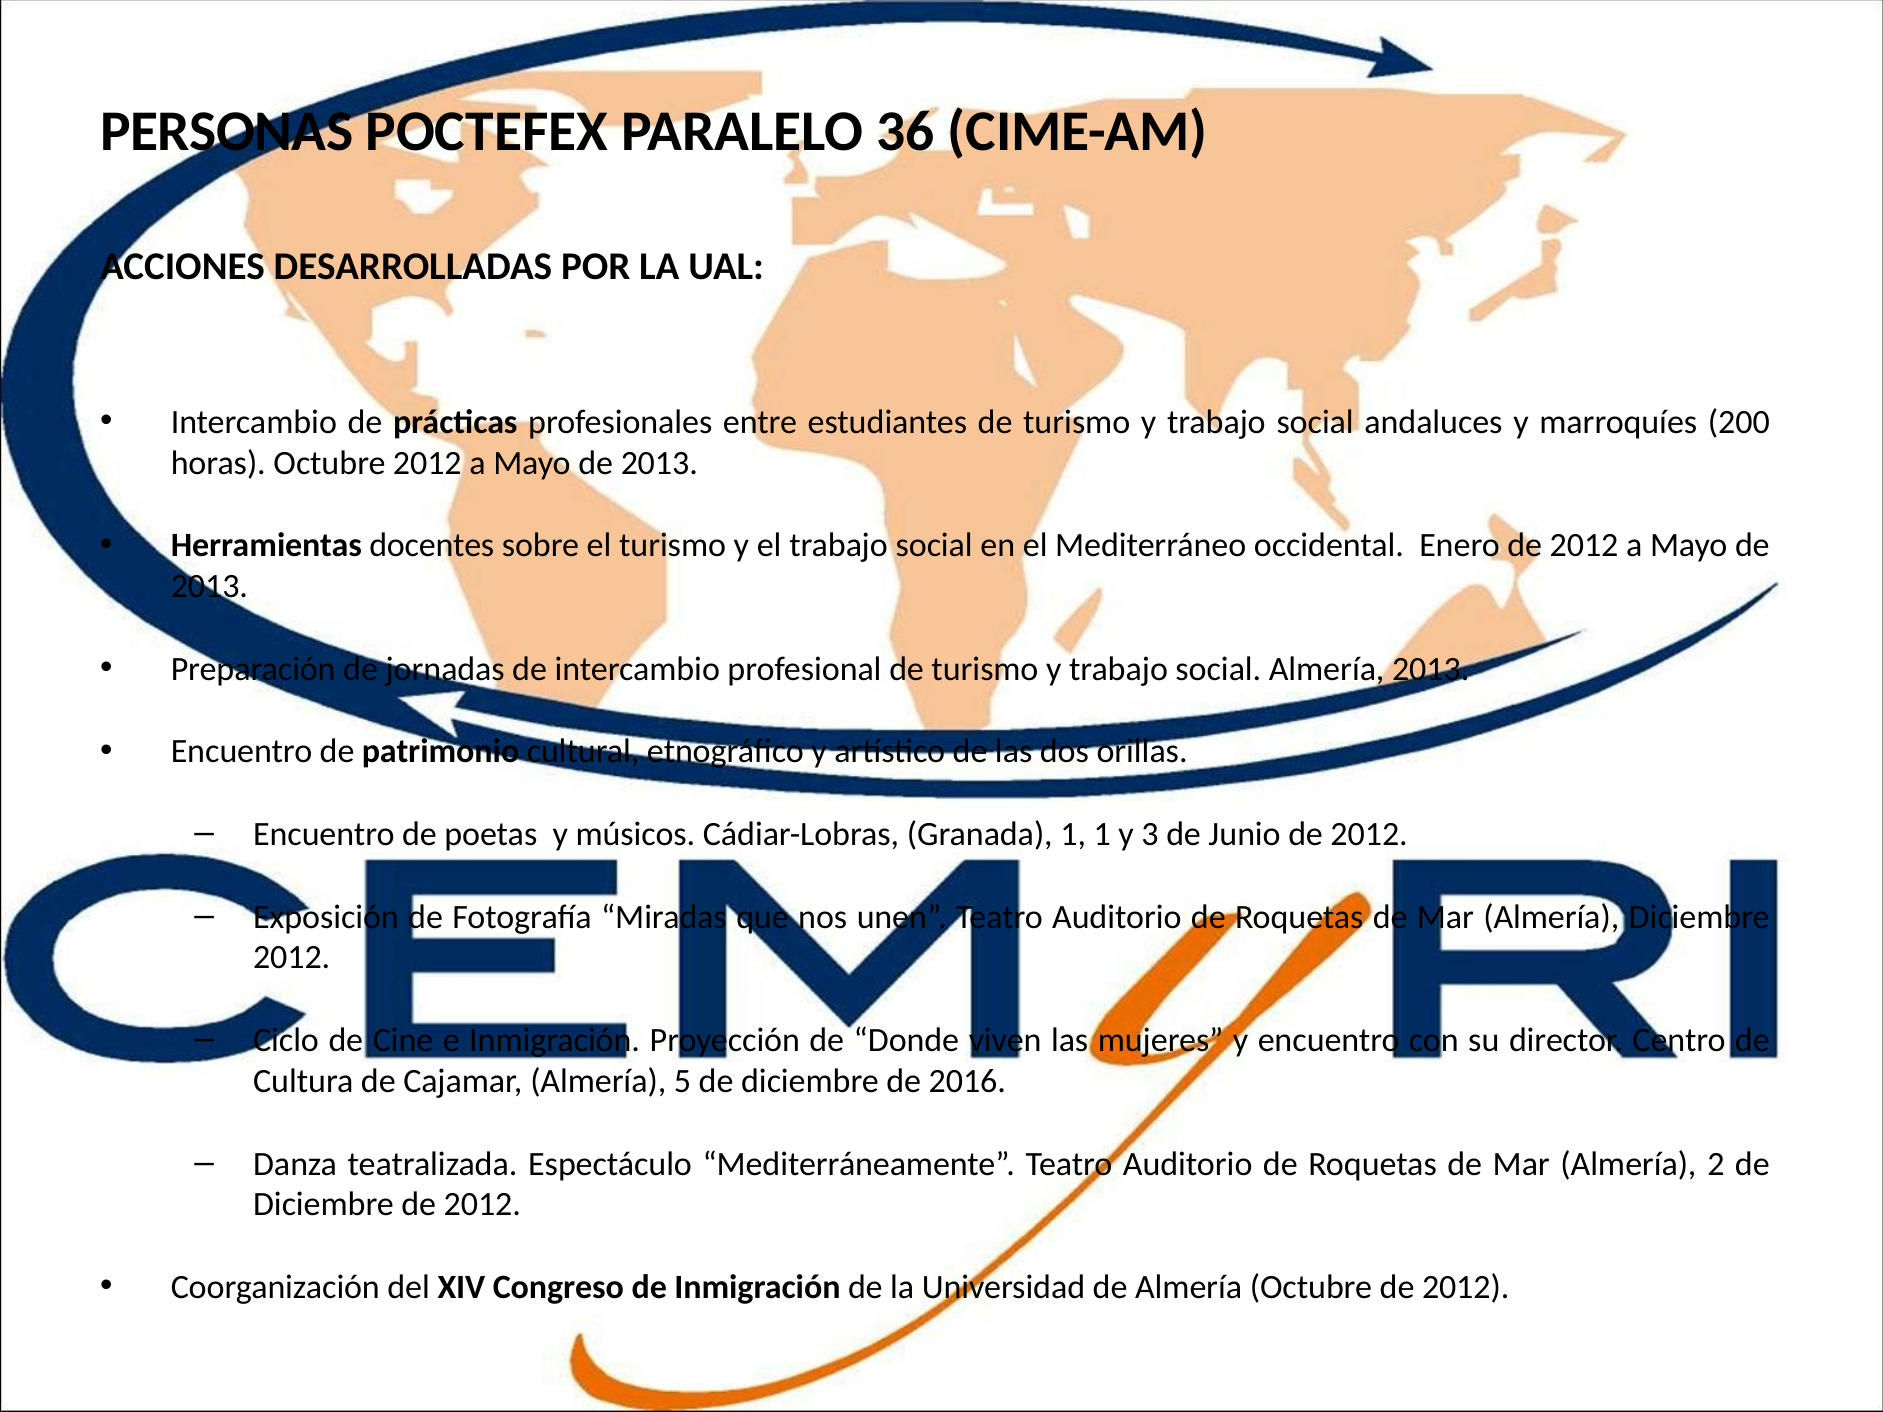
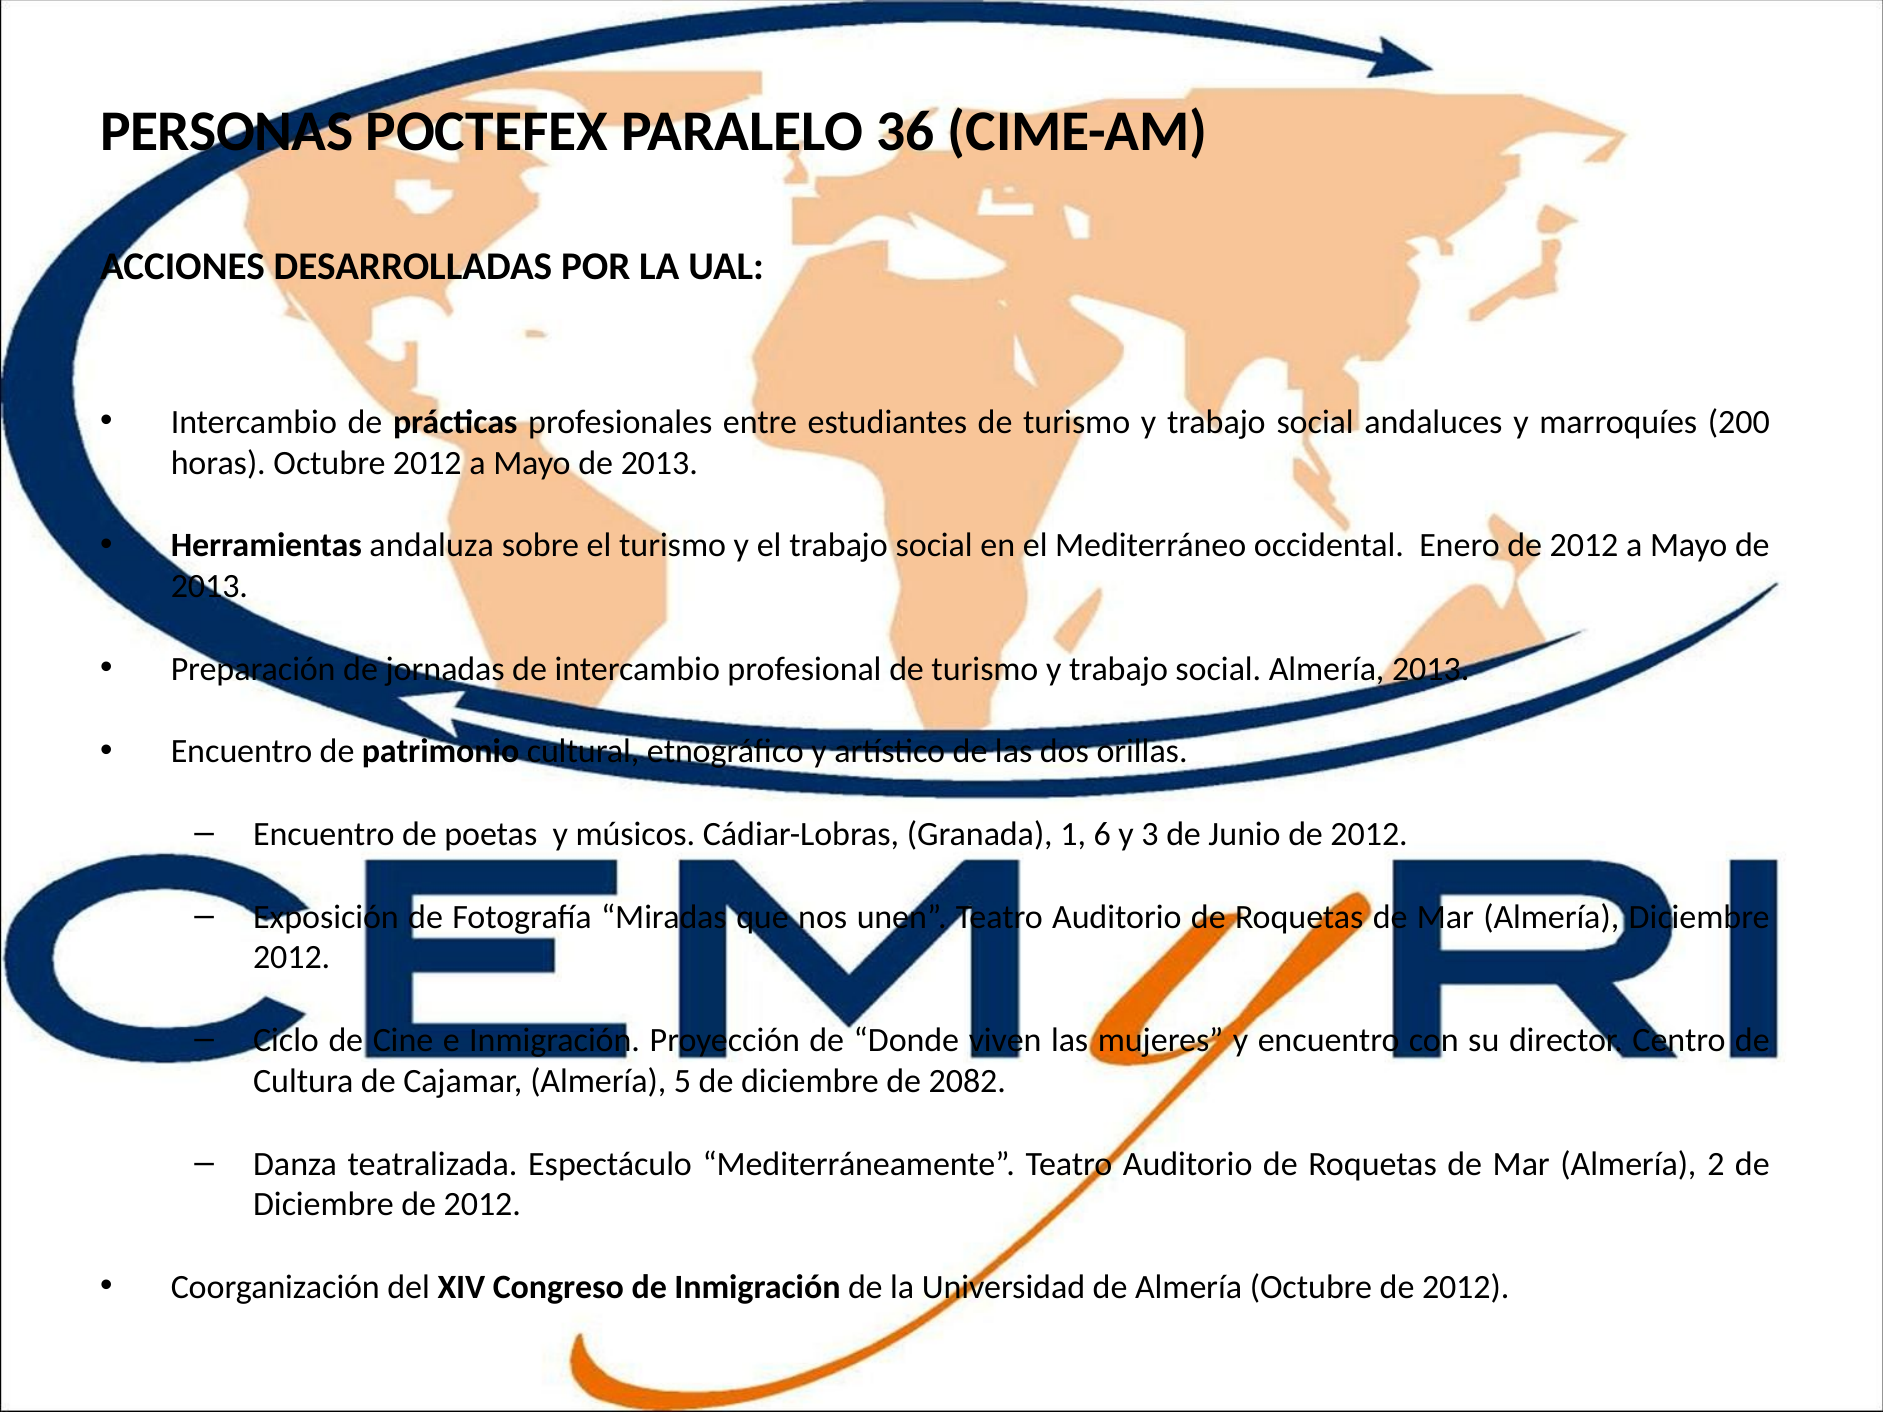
docentes: docentes -> andaluza
1 1: 1 -> 6
2016: 2016 -> 2082
